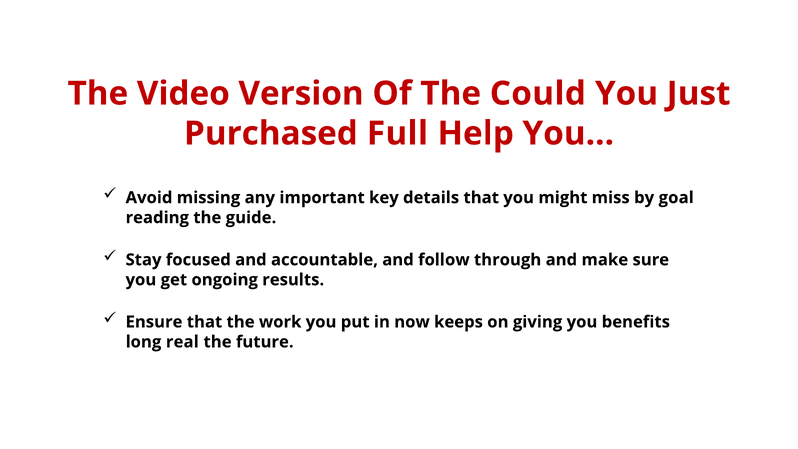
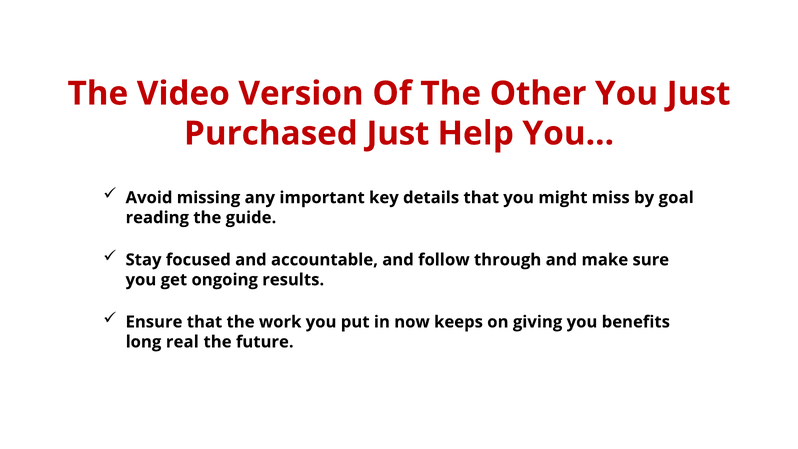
Could: Could -> Other
Purchased Full: Full -> Just
